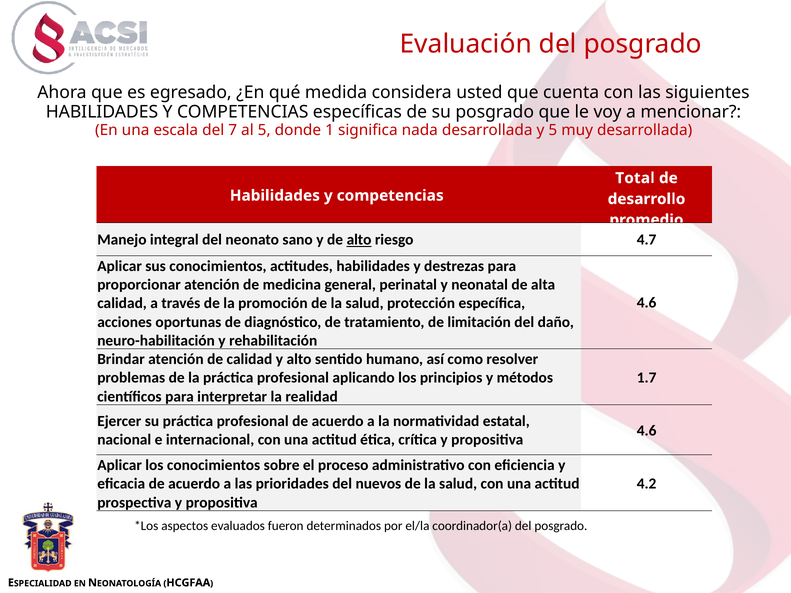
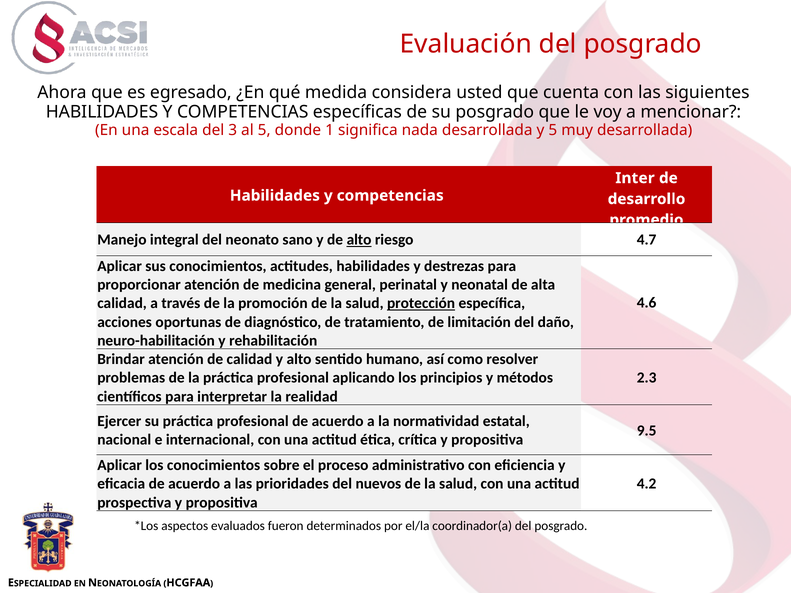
7: 7 -> 3
Total: Total -> Inter
protección underline: none -> present
1.7: 1.7 -> 2.3
4.6 at (647, 431): 4.6 -> 9.5
